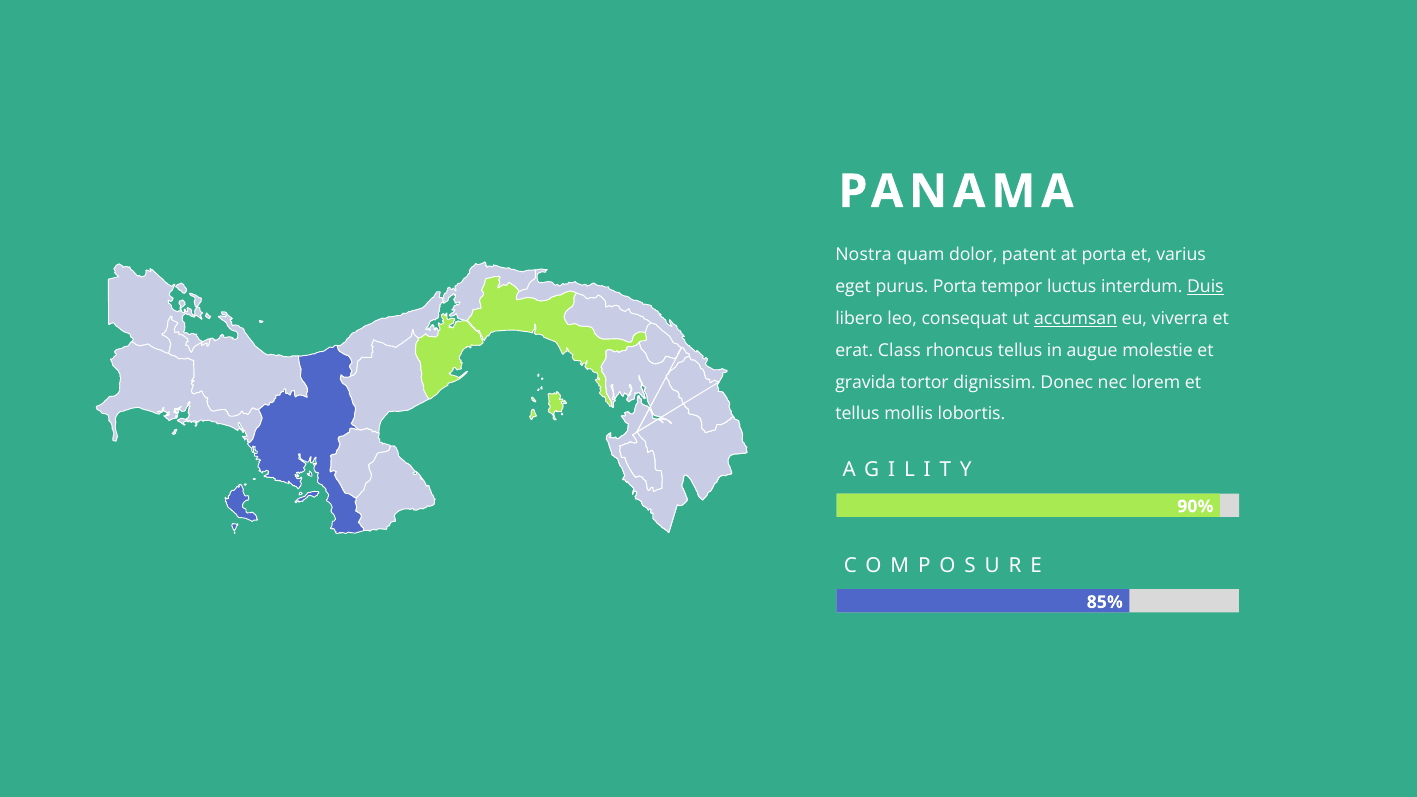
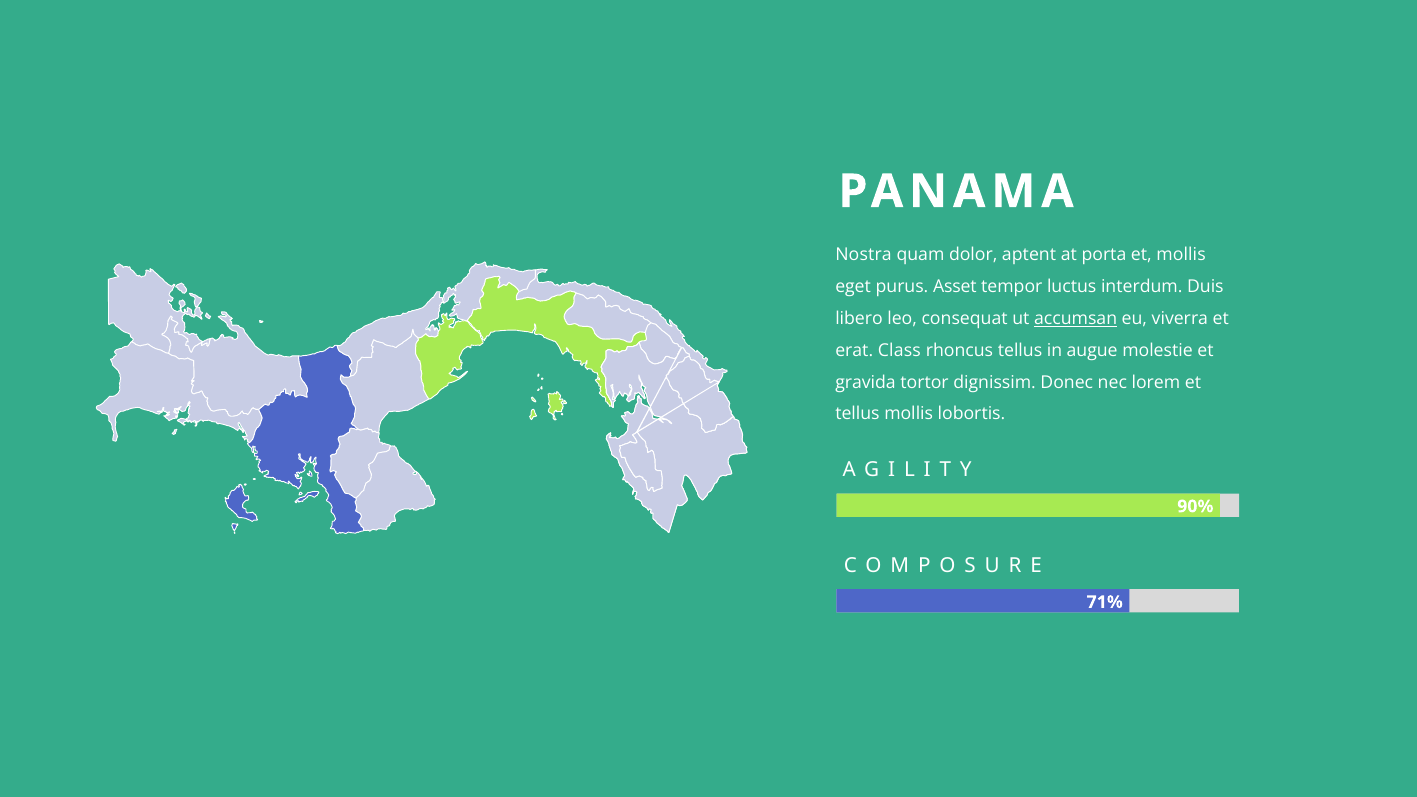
patent: patent -> aptent
et varius: varius -> mollis
purus Porta: Porta -> Asset
Duis underline: present -> none
85%: 85% -> 71%
